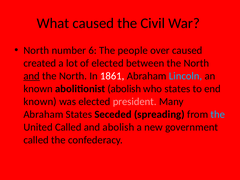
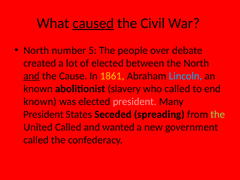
caused at (93, 23) underline: none -> present
6: 6 -> 5
over caused: caused -> debate
North at (73, 76): North -> Cause
1861 colour: white -> yellow
abolitionist abolish: abolish -> slavery
who states: states -> called
Abraham at (43, 114): Abraham -> President
the at (218, 114) colour: light blue -> light green
and abolish: abolish -> wanted
